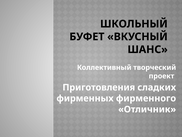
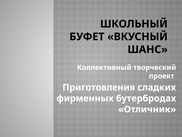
фирменного: фирменного -> бутербродах
